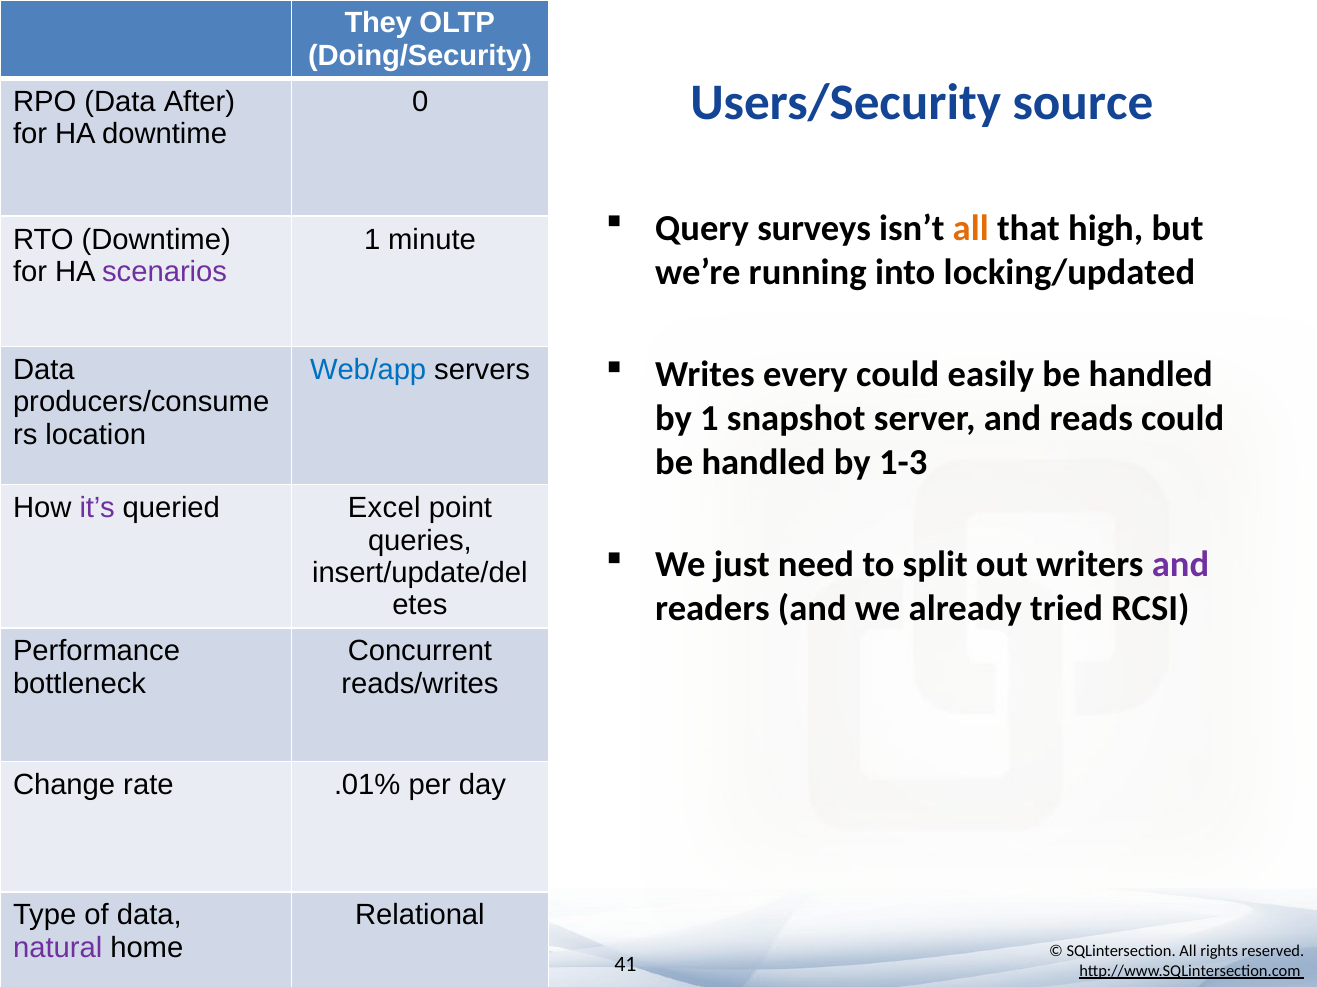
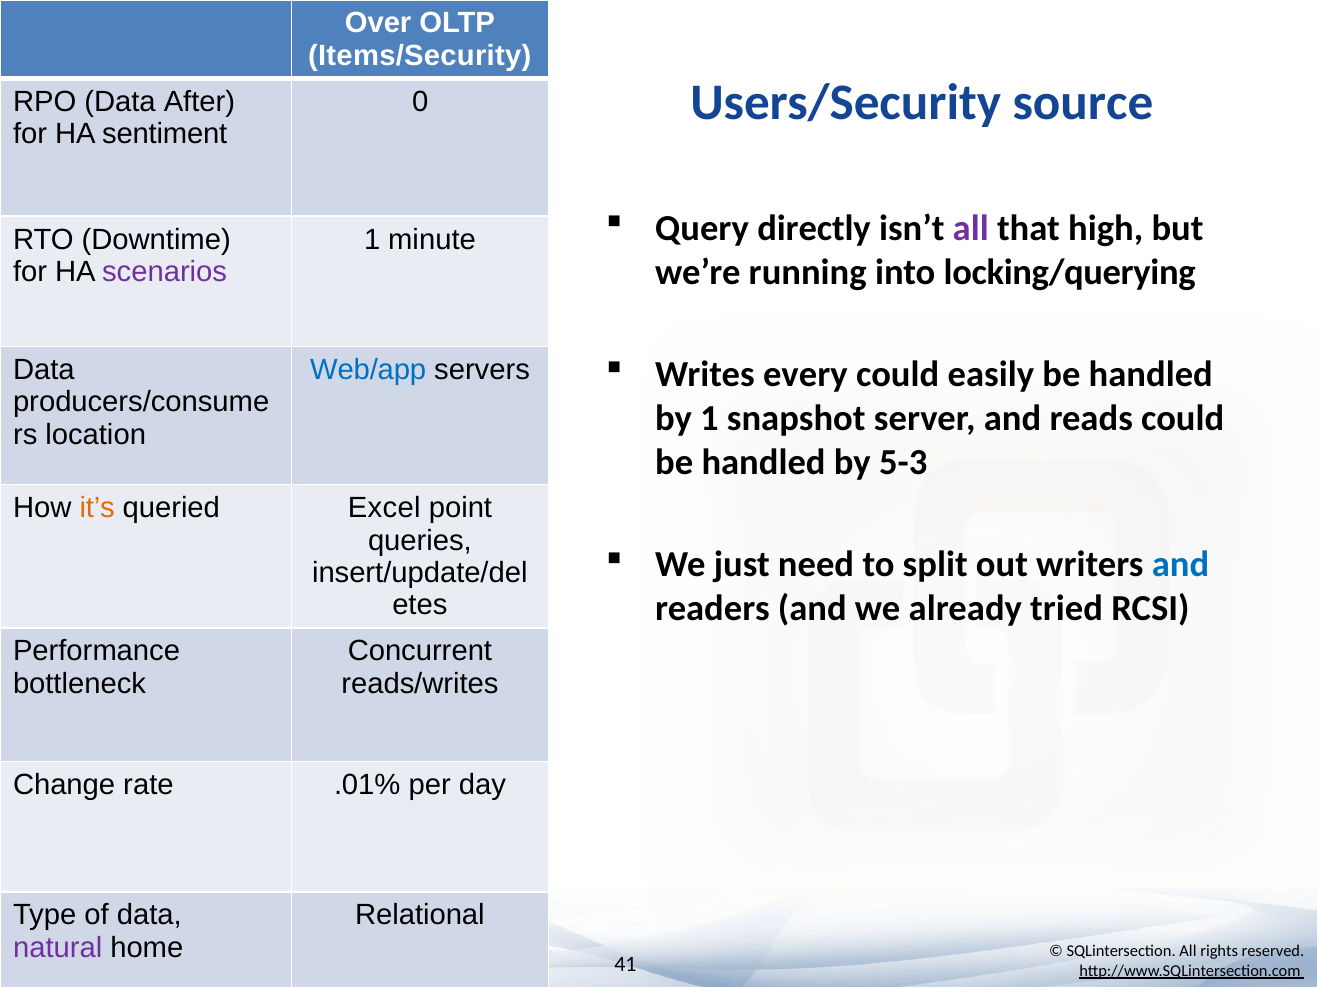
They: They -> Over
Doing/Security: Doing/Security -> Items/Security
HA downtime: downtime -> sentiment
surveys: surveys -> directly
all at (971, 229) colour: orange -> purple
locking/updated: locking/updated -> locking/querying
1-3: 1-3 -> 5-3
it’s colour: purple -> orange
and at (1180, 565) colour: purple -> blue
